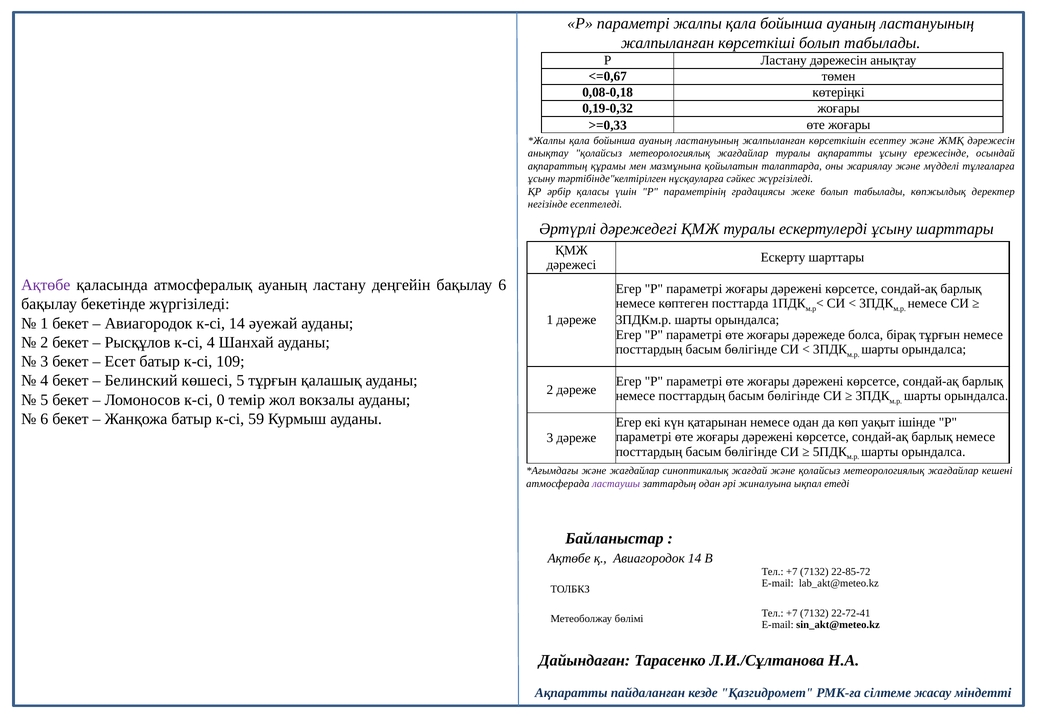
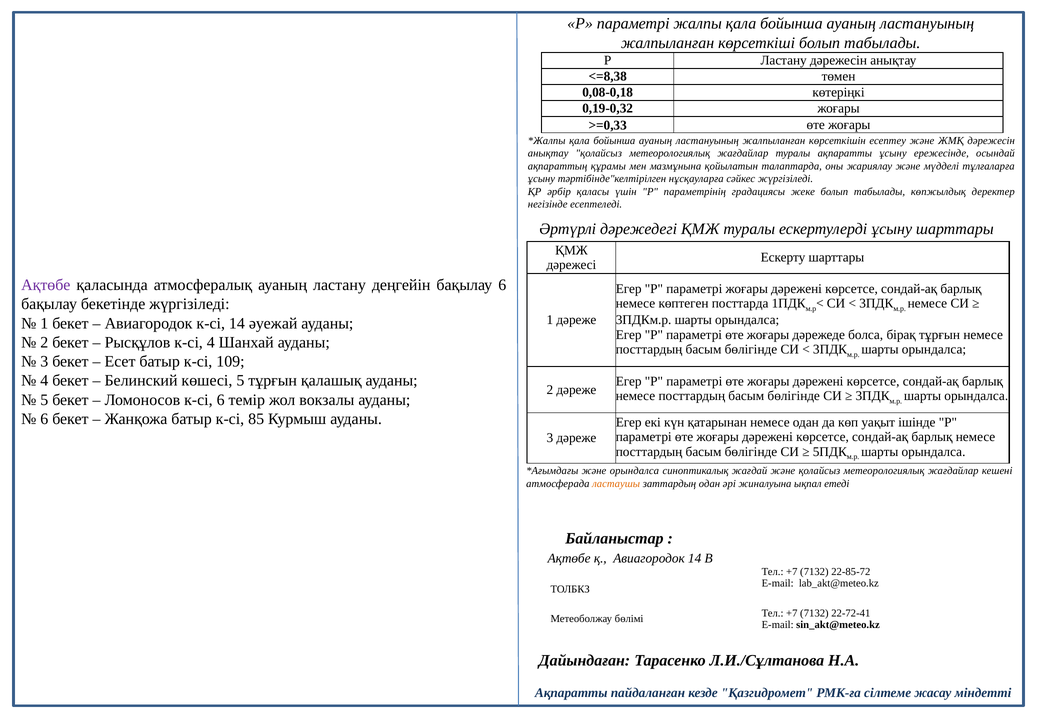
<=0,67: <=0,67 -> <=8,38
к-сі 0: 0 -> 6
59: 59 -> 85
және жағдайлар: жағдайлар -> орындалса
ластаушы colour: purple -> orange
